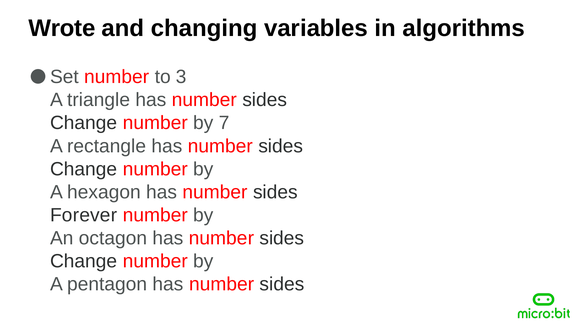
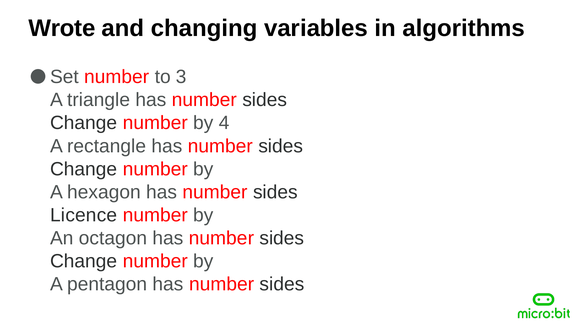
7: 7 -> 4
Forever: Forever -> Licence
